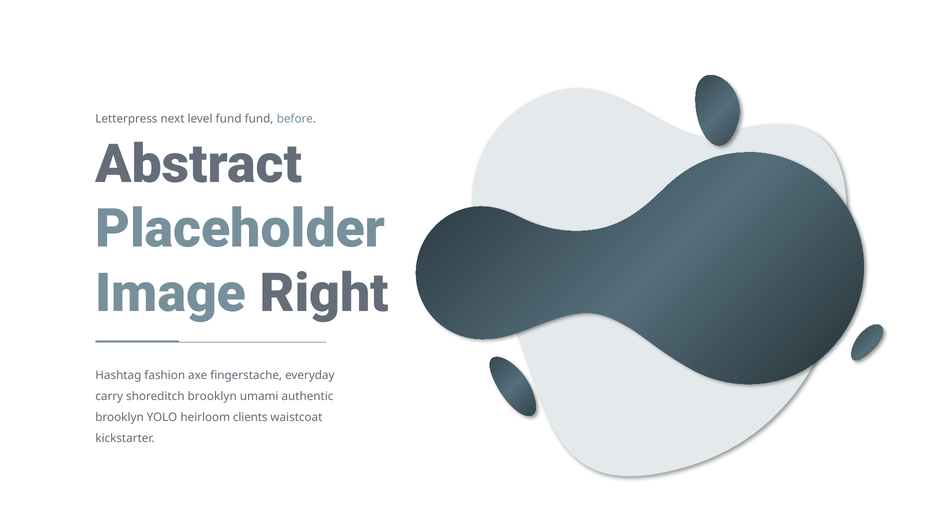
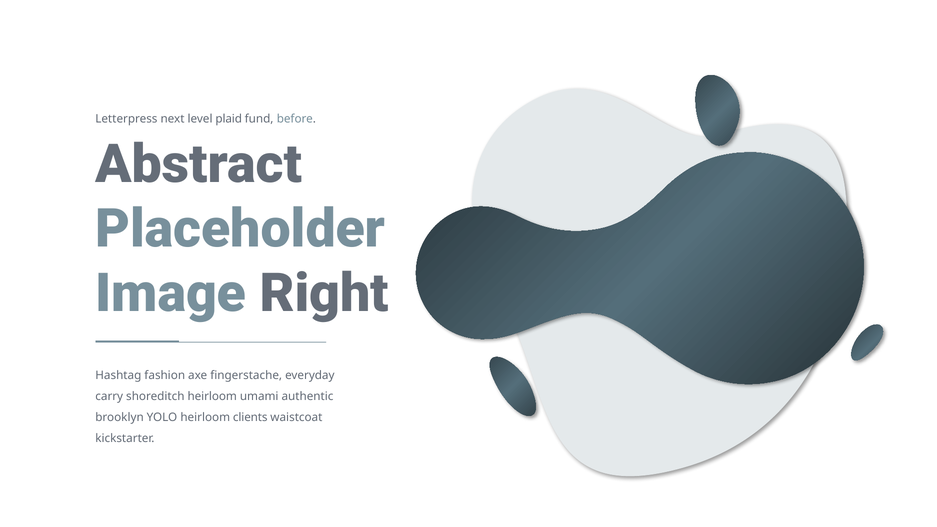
level fund: fund -> plaid
shoreditch brooklyn: brooklyn -> heirloom
